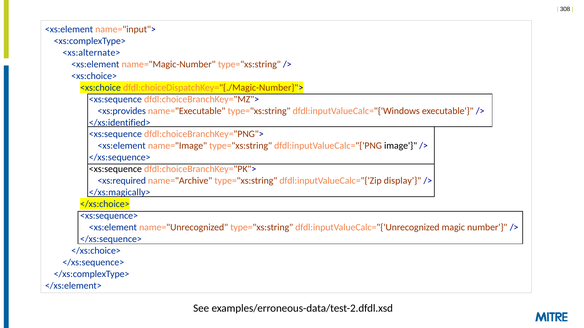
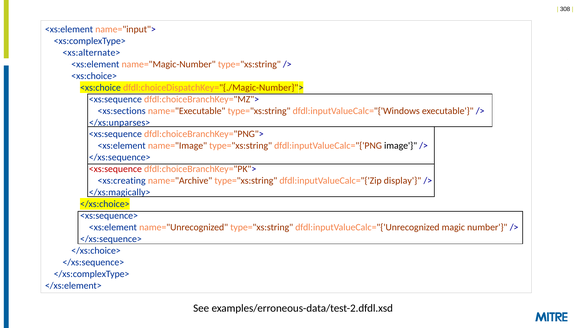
<xs:provides: <xs:provides -> <xs:sections
</xs:identified>: </xs:identified> -> </xs:unparses>
<xs:sequence at (115, 169) colour: black -> red
<xs:required: <xs:required -> <xs:creating
